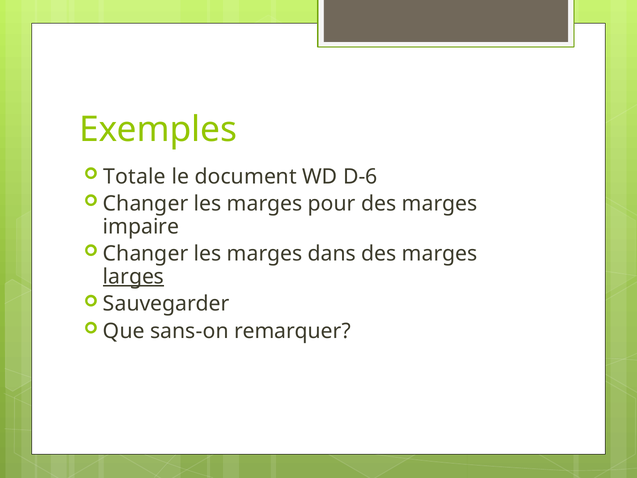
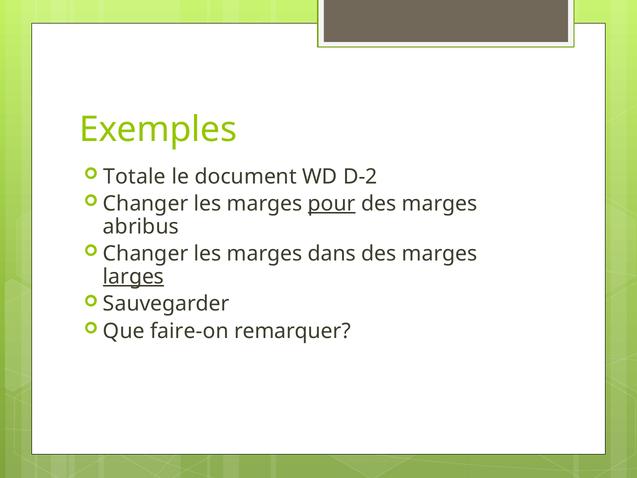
D-6: D-6 -> D-2
pour underline: none -> present
impaire: impaire -> abribus
sans-on: sans-on -> faire-on
